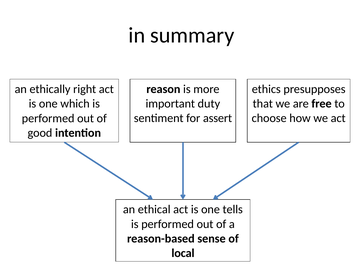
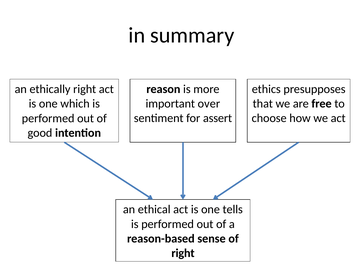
duty: duty -> over
local at (183, 252): local -> right
